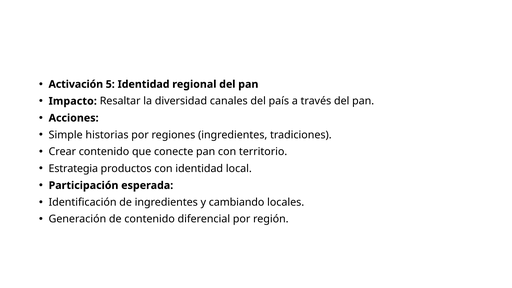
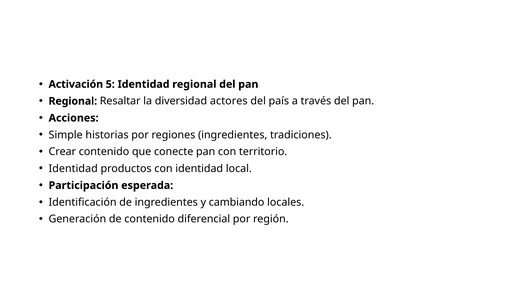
Impacto at (73, 101): Impacto -> Regional
canales: canales -> actores
Estrategia at (73, 169): Estrategia -> Identidad
